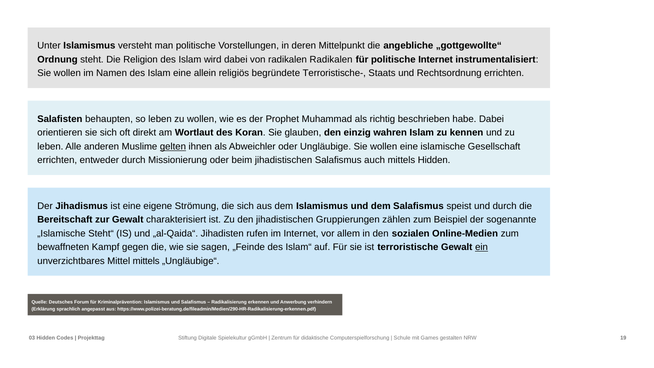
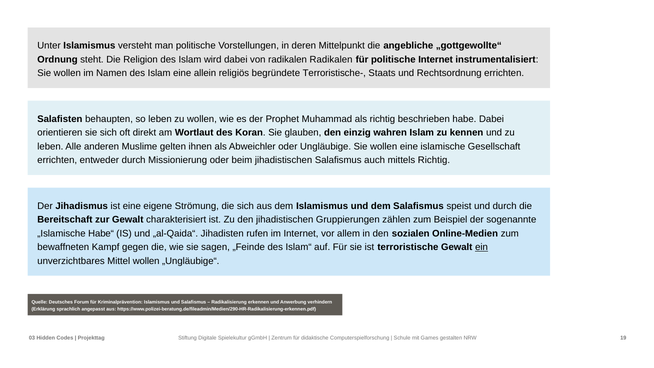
gelten underline: present -> none
mittels Hidden: Hidden -> Richtig
Steht“: Steht“ -> Habe“
Mittel mittels: mittels -> wollen
